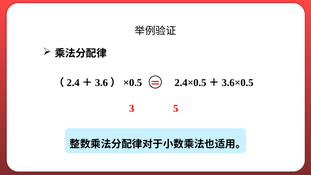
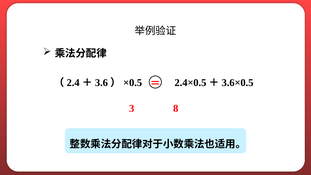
5: 5 -> 8
